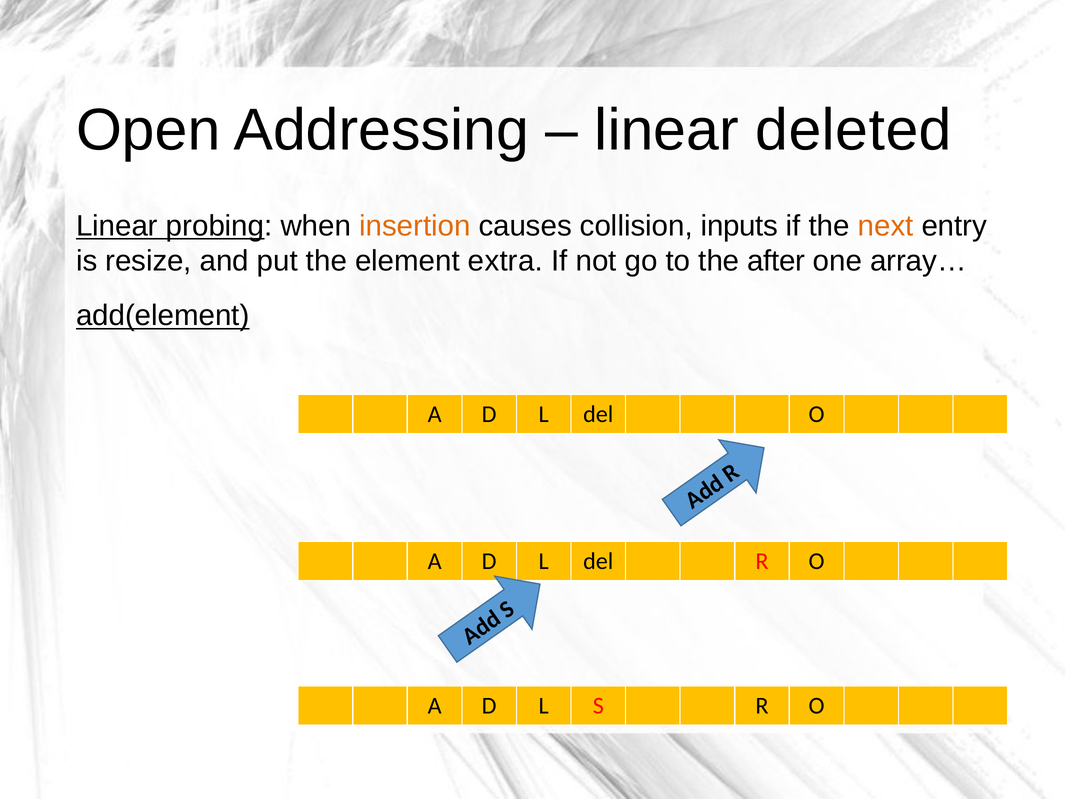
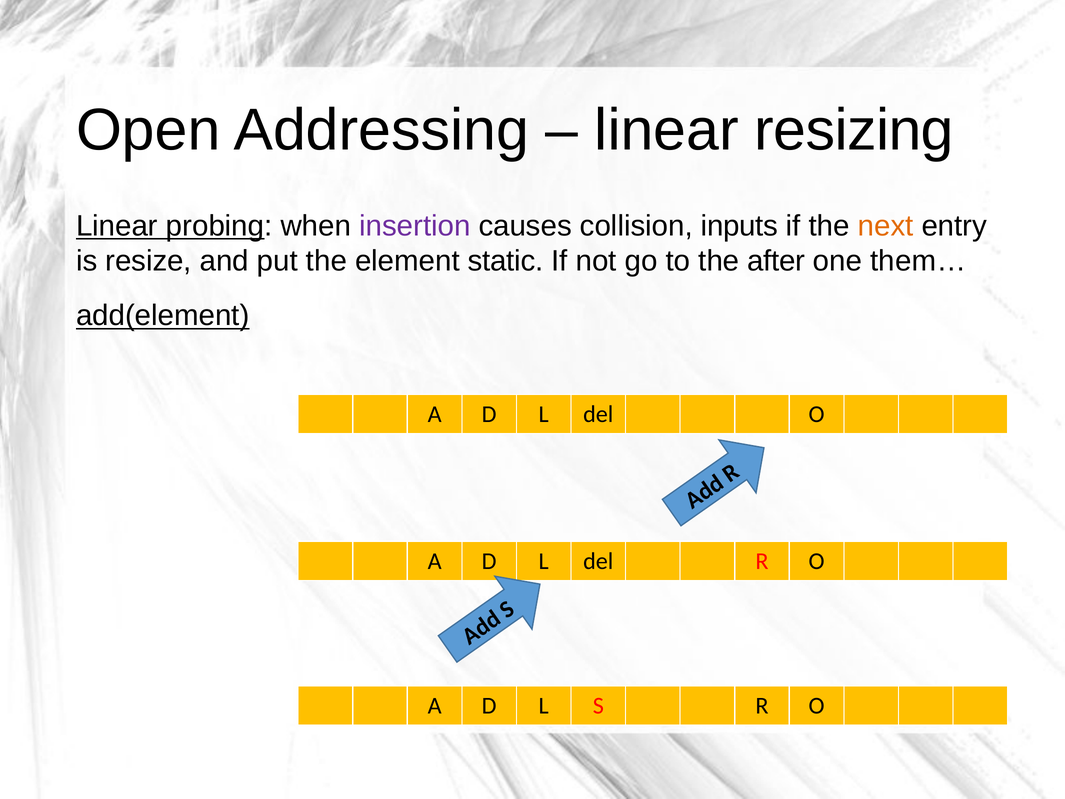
deleted: deleted -> resizing
insertion colour: orange -> purple
extra: extra -> static
array…: array… -> them…
